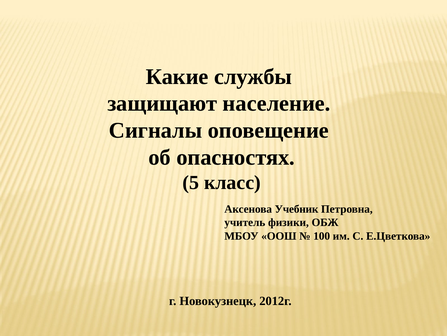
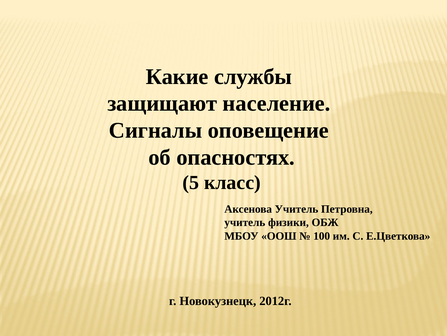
Аксенова Учебник: Учебник -> Учитель
